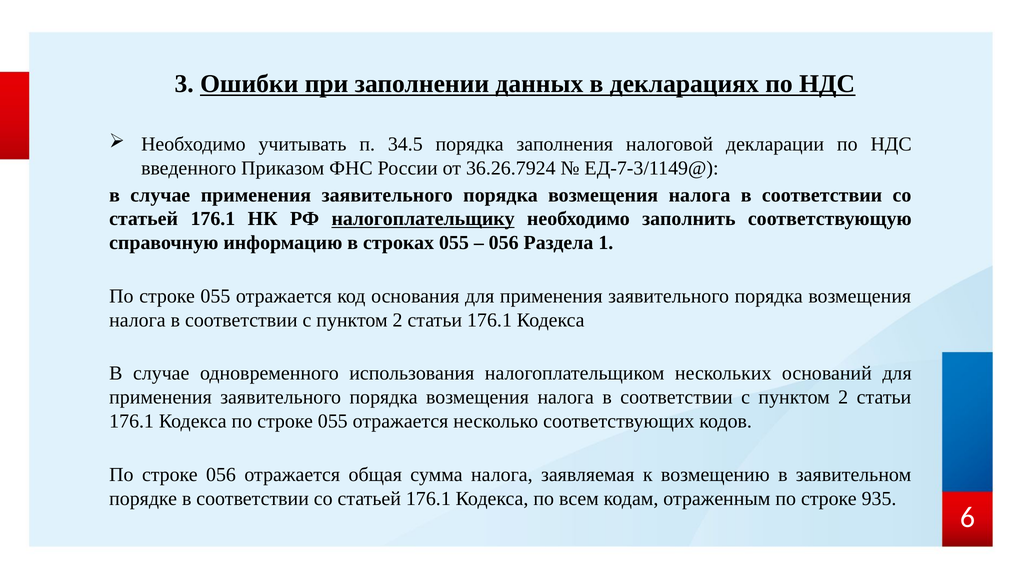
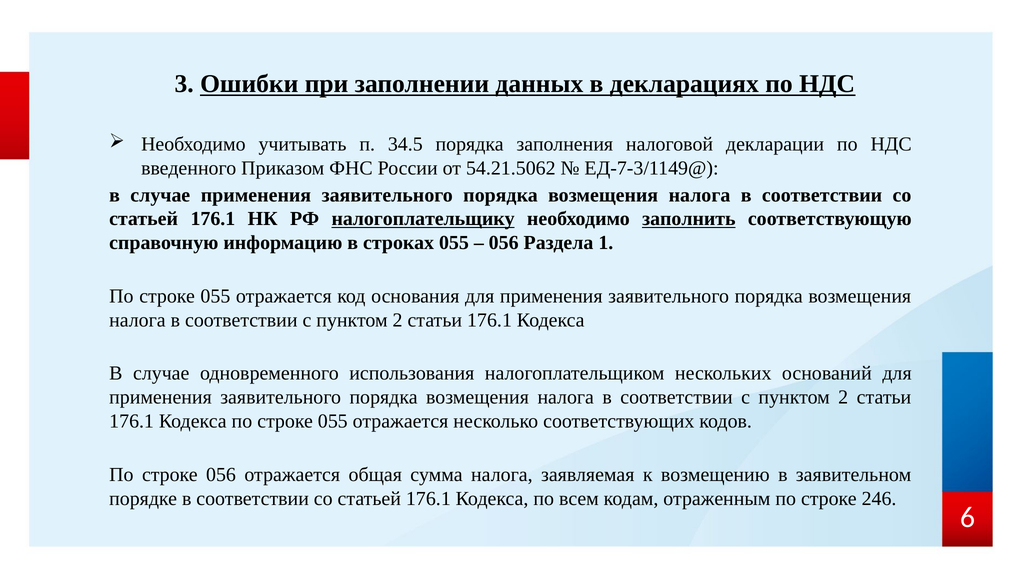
36.26.7924: 36.26.7924 -> 54.21.5062
заполнить underline: none -> present
935: 935 -> 246
